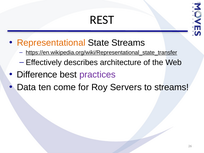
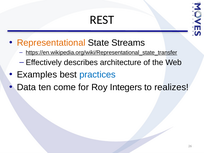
Difference: Difference -> Examples
practices colour: purple -> blue
Servers: Servers -> Integers
to streams: streams -> realizes
